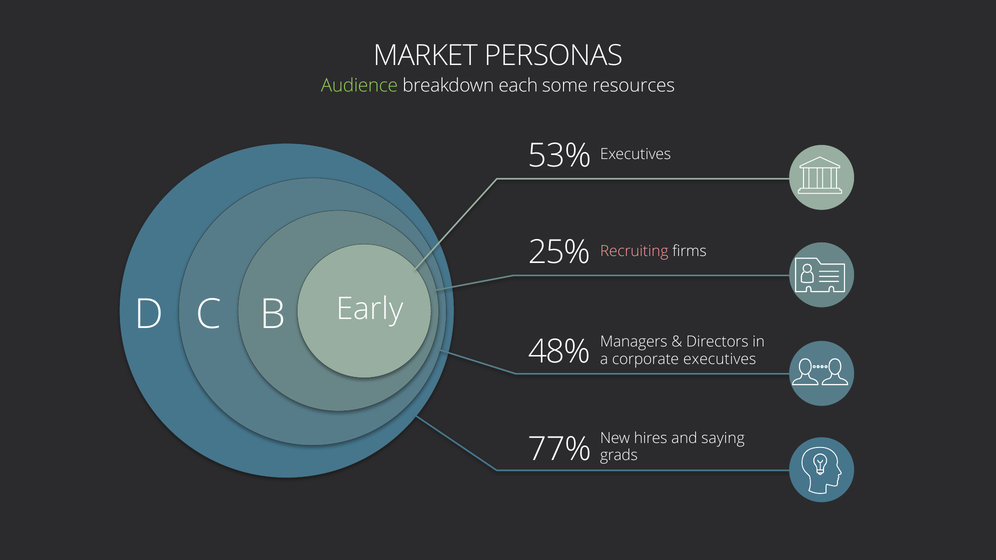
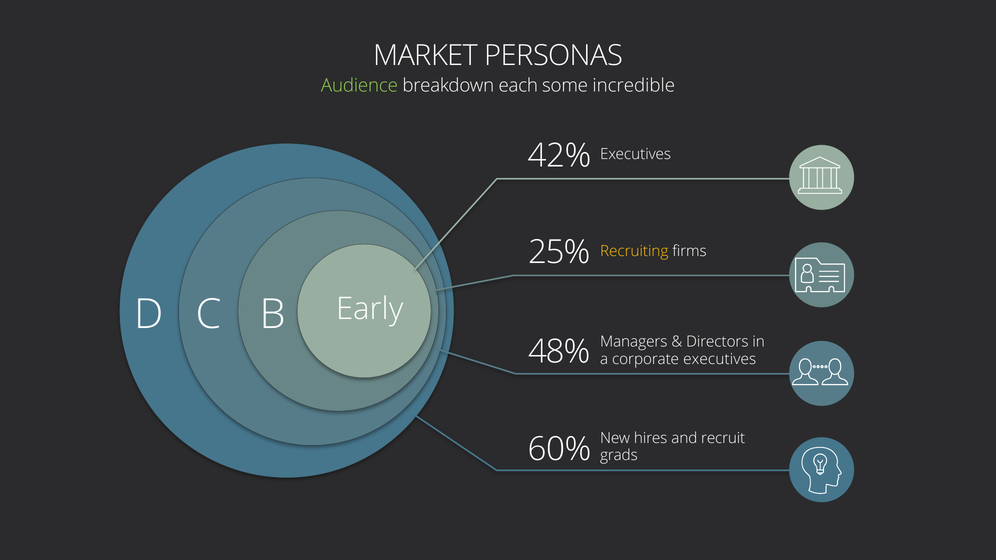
resources: resources -> incredible
53%: 53% -> 42%
Recruiting colour: pink -> yellow
saying: saying -> recruit
77%: 77% -> 60%
